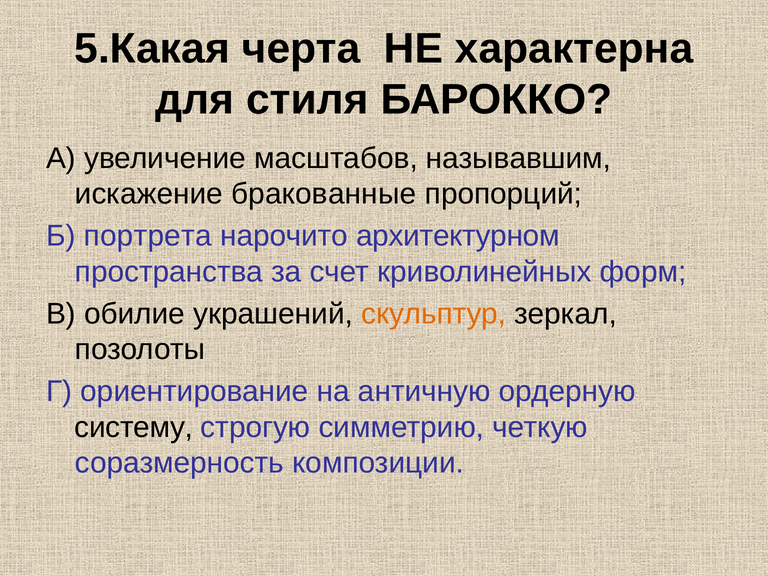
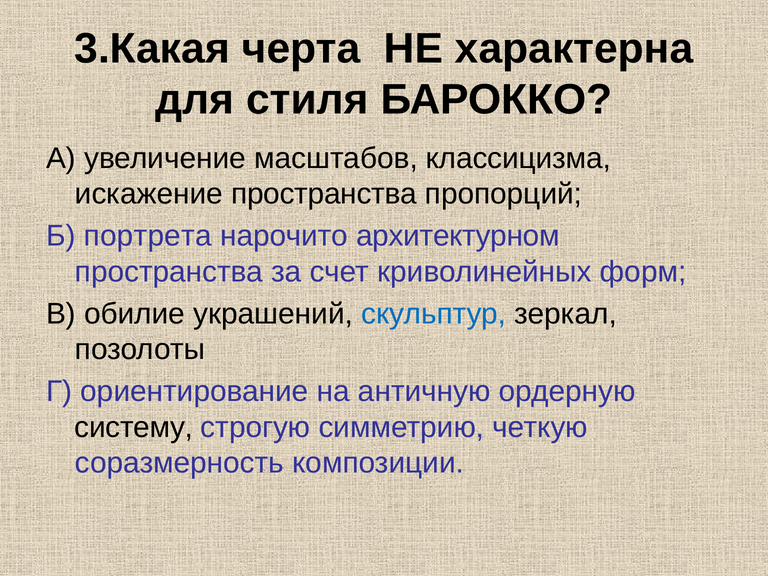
5.Какая: 5.Какая -> 3.Какая
называвшим: называвшим -> классицизма
искажение бракованные: бракованные -> пространства
скульптур colour: orange -> blue
